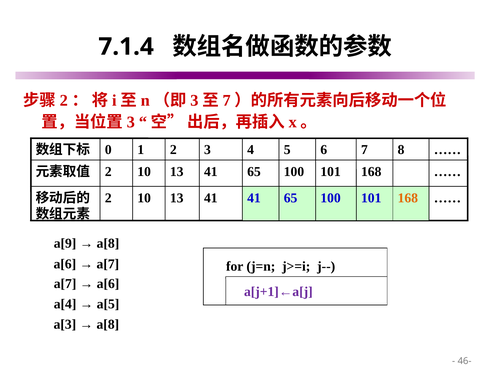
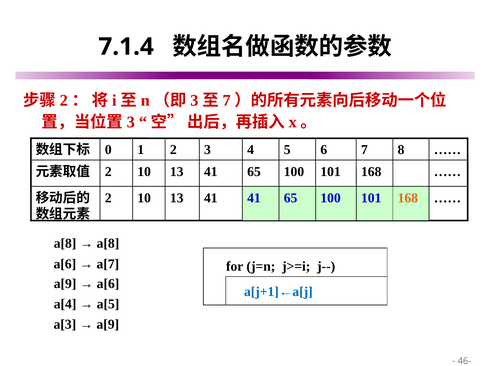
a[9 at (65, 243): a[9 -> a[8
a[7 at (65, 284): a[7 -> a[9
a[j+1]←a[j colour: purple -> blue
a[8 at (108, 324): a[8 -> a[9
